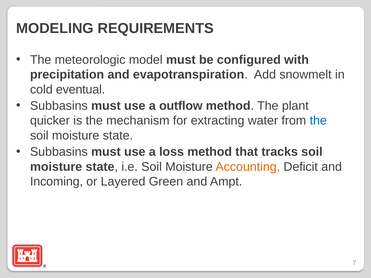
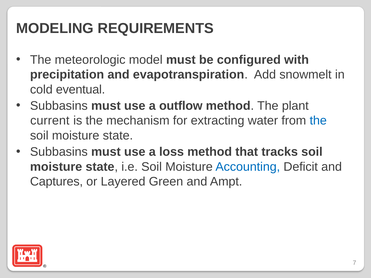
quicker: quicker -> current
Accounting colour: orange -> blue
Incoming: Incoming -> Captures
